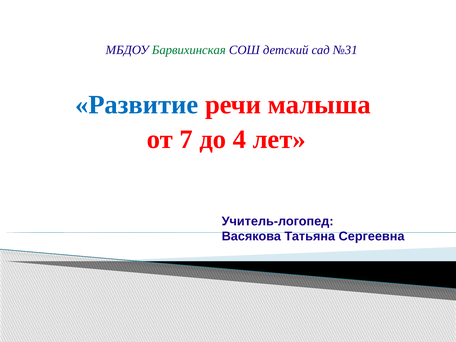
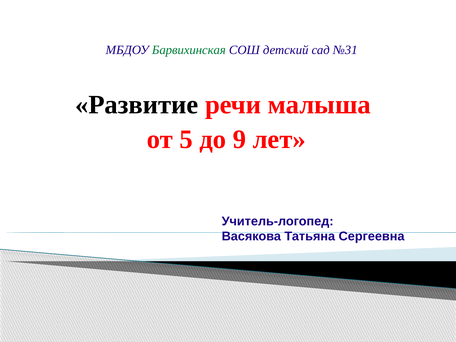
Развитие colour: blue -> black
7: 7 -> 5
4: 4 -> 9
